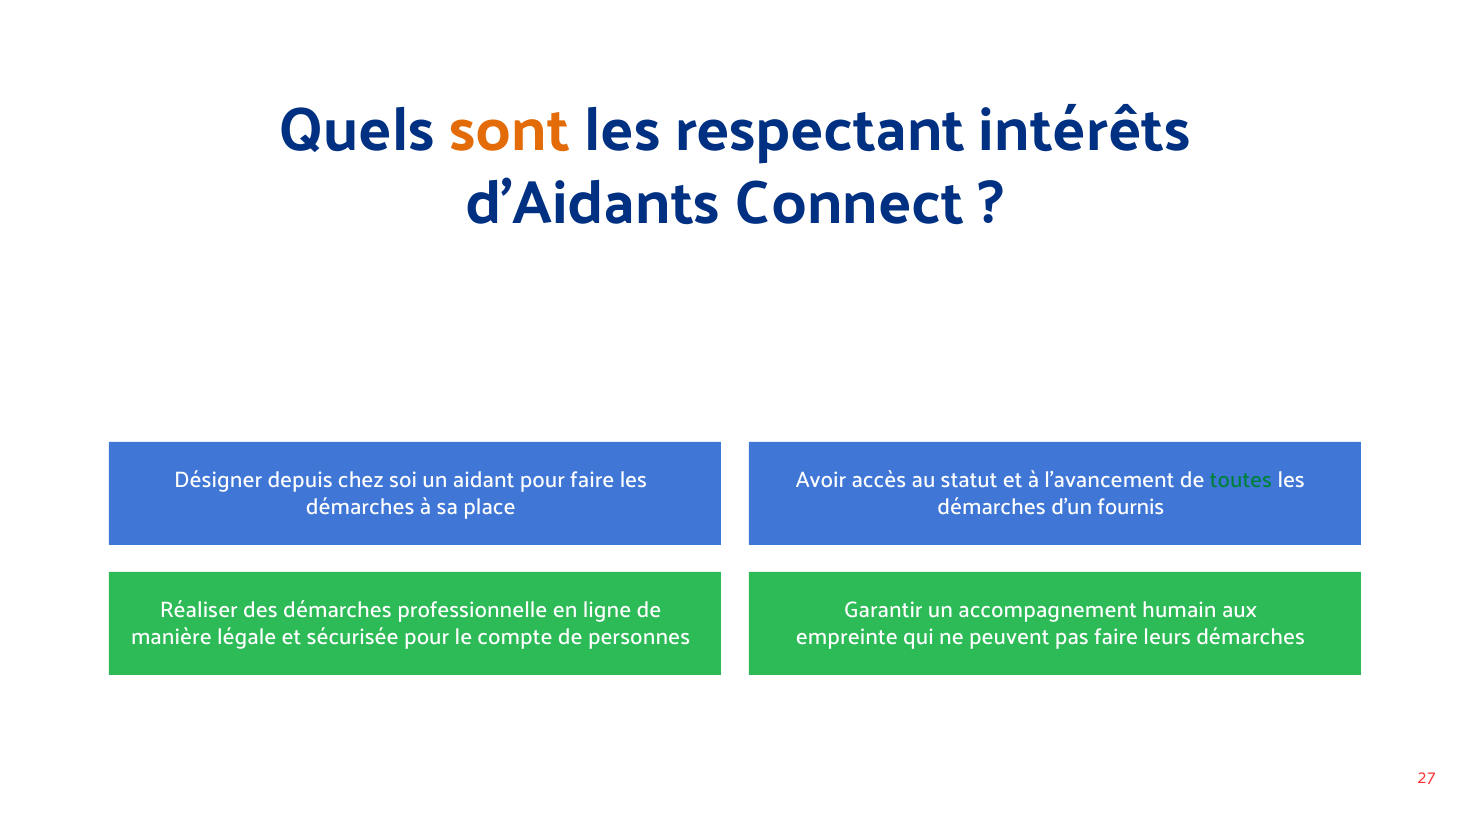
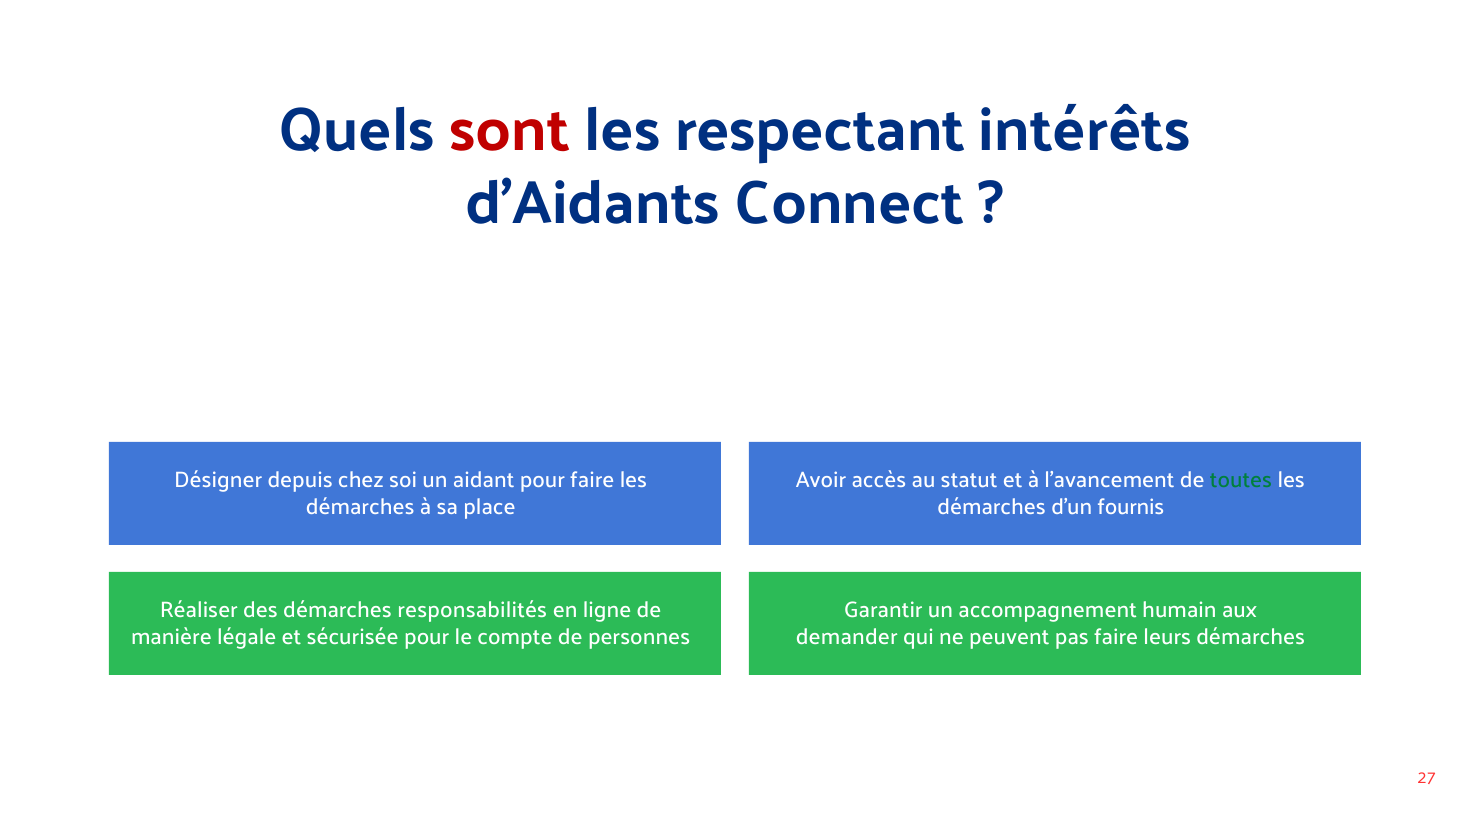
sont colour: orange -> red
professionnelle: professionnelle -> responsabilités
empreinte: empreinte -> demander
